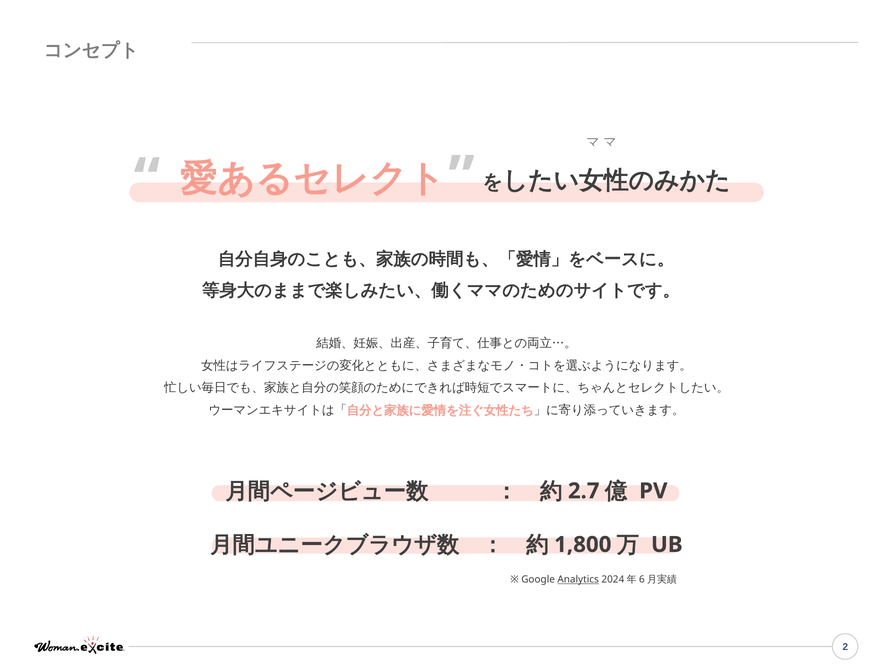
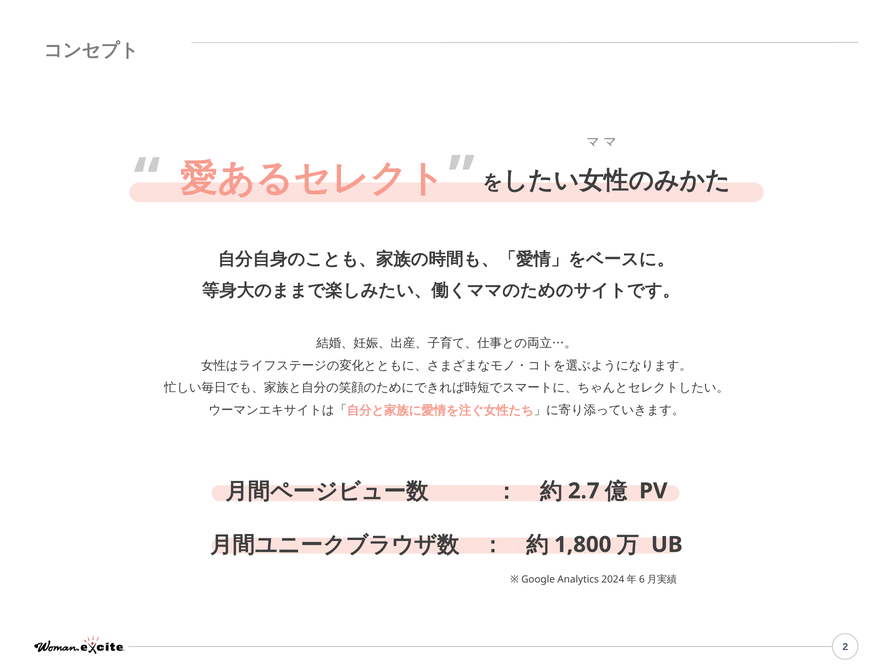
Analytics underline: present -> none
